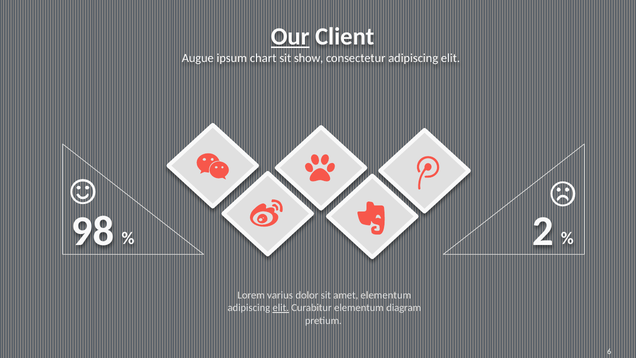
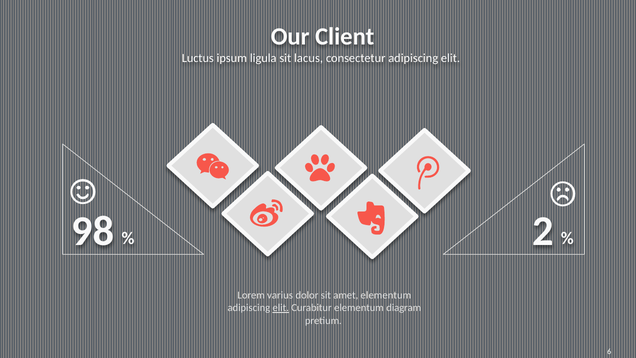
Our underline: present -> none
Augue: Augue -> Luctus
chart: chart -> ligula
show: show -> lacus
